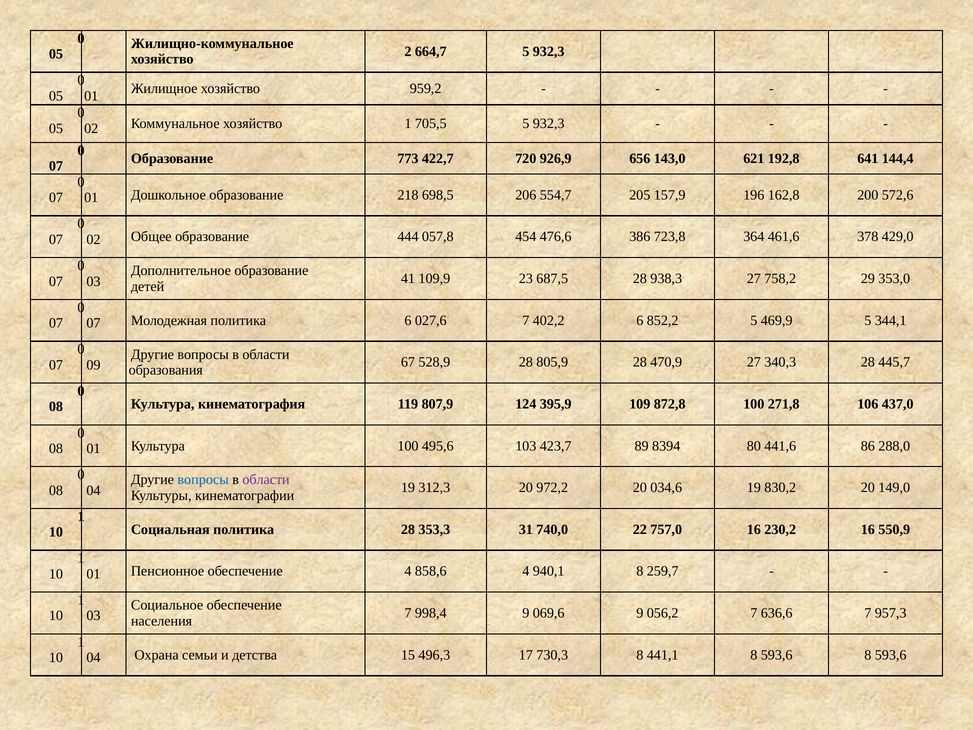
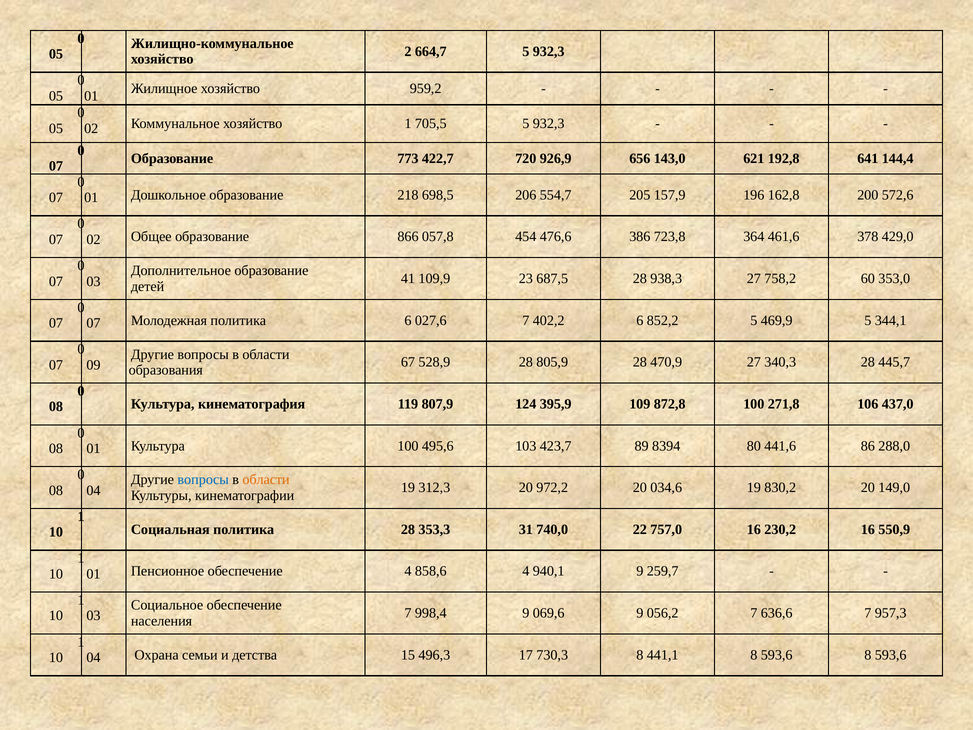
444: 444 -> 866
29: 29 -> 60
области at (266, 480) colour: purple -> orange
940,1 8: 8 -> 9
